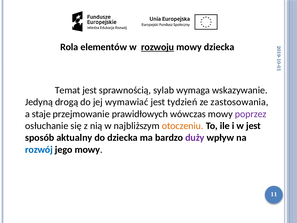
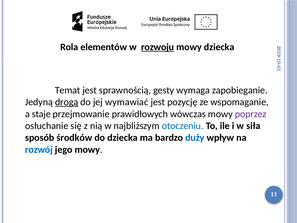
sylab: sylab -> gesty
wskazywanie: wskazywanie -> zapobieganie
drogą underline: none -> present
tydzień: tydzień -> pozycję
zastosowania: zastosowania -> wspomaganie
otoczeniu colour: orange -> blue
w jest: jest -> siła
aktualny: aktualny -> środków
duży colour: purple -> blue
